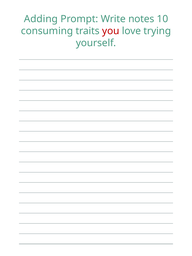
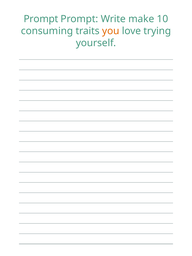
Adding at (41, 19): Adding -> Prompt
notes: notes -> make
you colour: red -> orange
